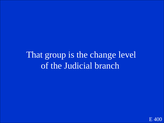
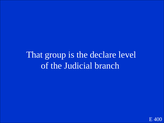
change: change -> declare
